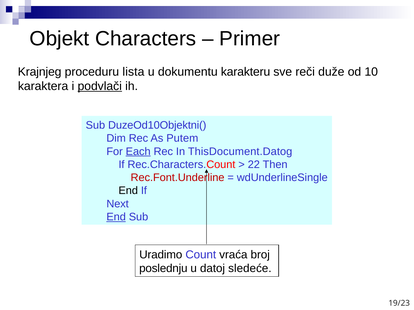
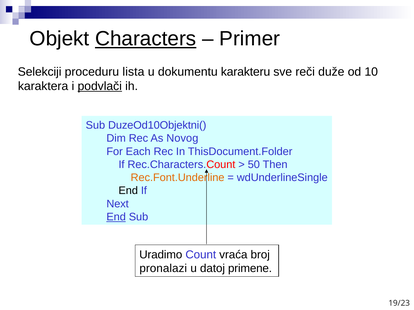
Characters underline: none -> present
Krajnjeg: Krajnjeg -> Selekciji
Putem: Putem -> Novog
Each underline: present -> none
ThisDocument.Datog: ThisDocument.Datog -> ThisDocument.Folder
22: 22 -> 50
Rec.Font.Underline colour: red -> orange
poslednju: poslednju -> pronalazi
sledeće: sledeće -> primene
